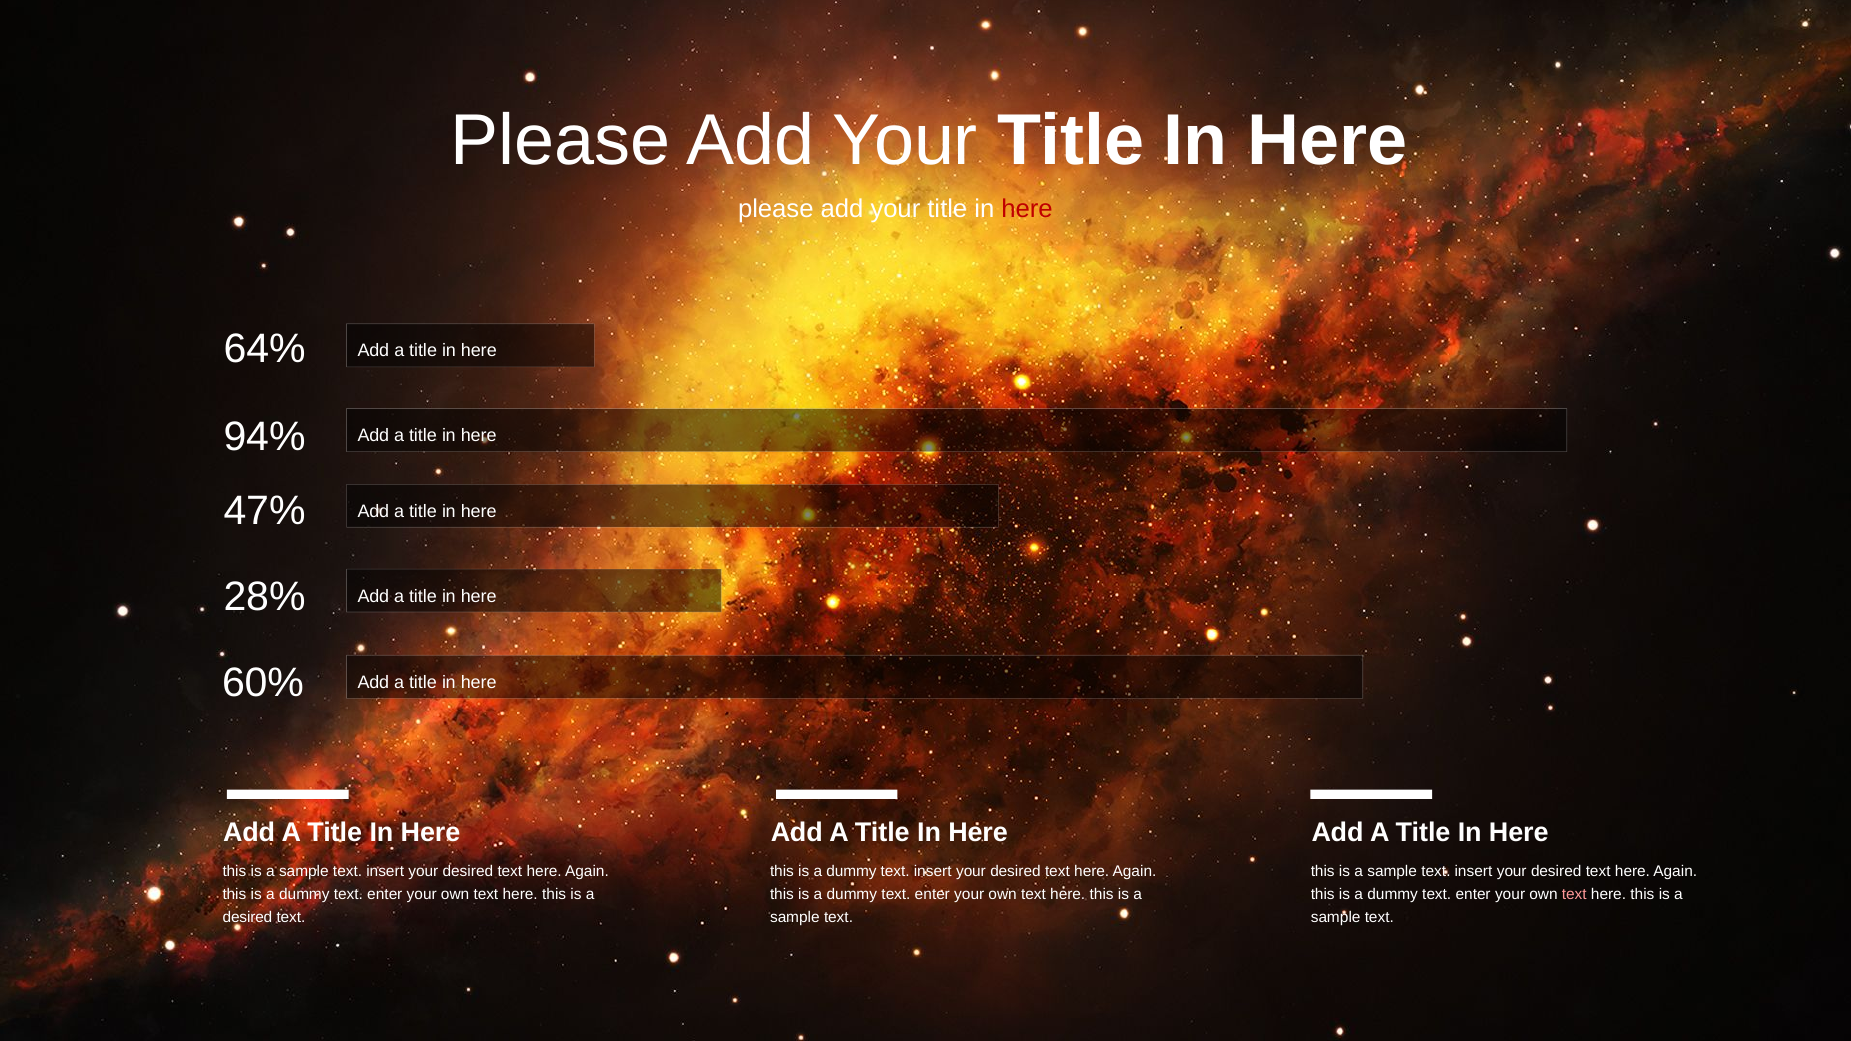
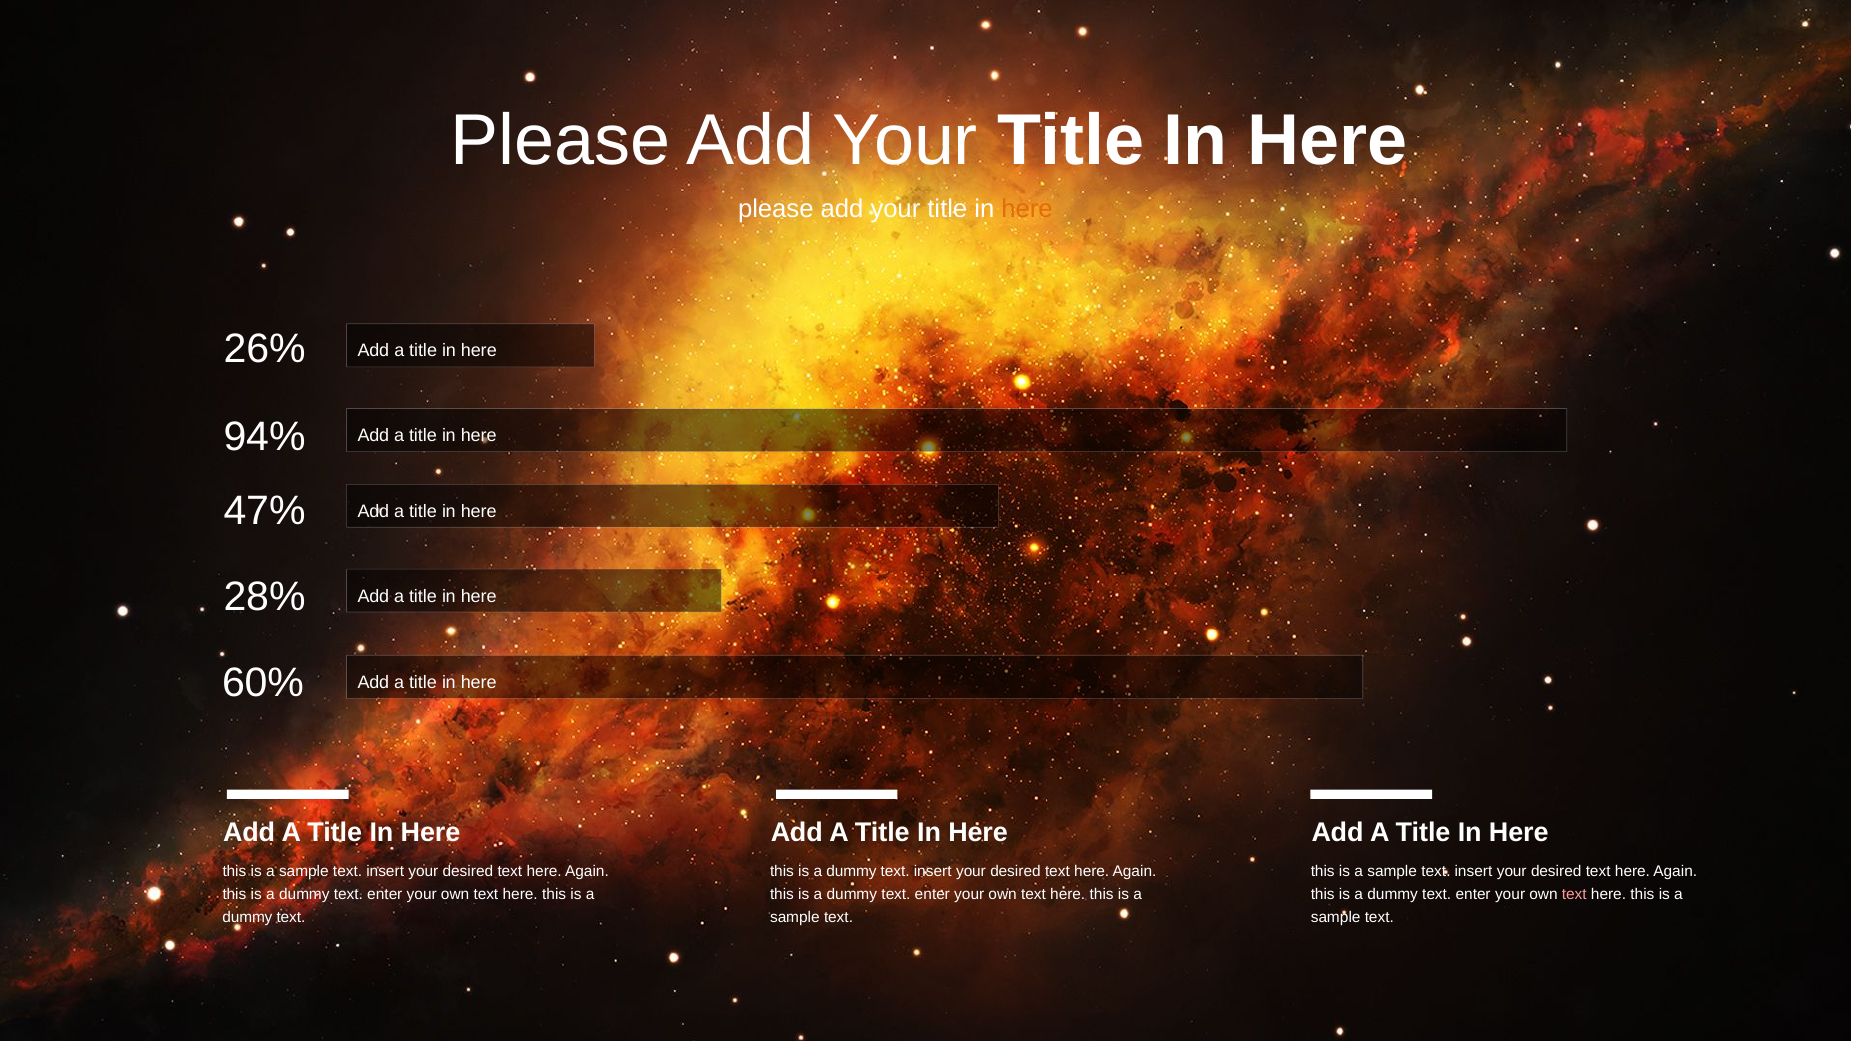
here at (1027, 209) colour: red -> orange
64%: 64% -> 26%
desired at (247, 918): desired -> dummy
